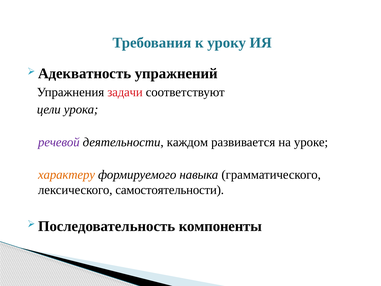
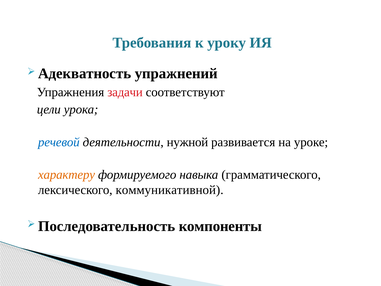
речевой colour: purple -> blue
каждом: каждом -> нужной
самостоятельности: самостоятельности -> коммуникативной
